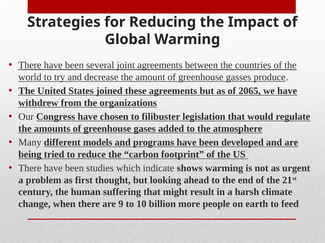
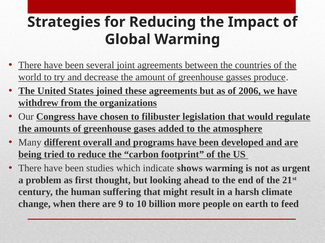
2065: 2065 -> 2006
models: models -> overall
